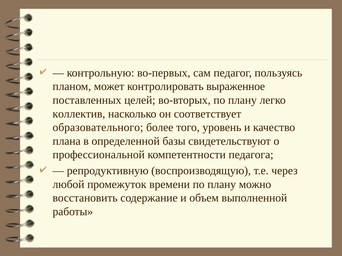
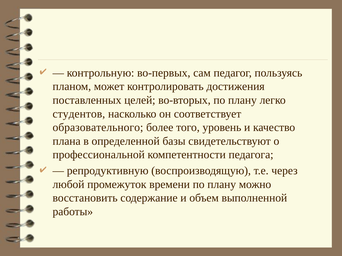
выраженное: выраженное -> достижения
коллектив: коллектив -> студентов
